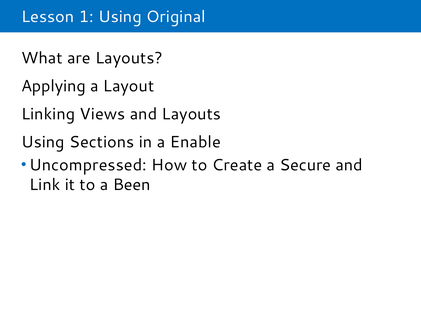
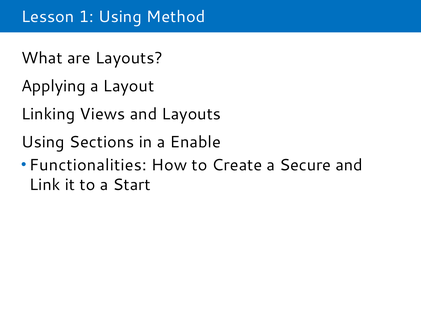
Original: Original -> Method
Uncompressed: Uncompressed -> Functionalities
Been: Been -> Start
